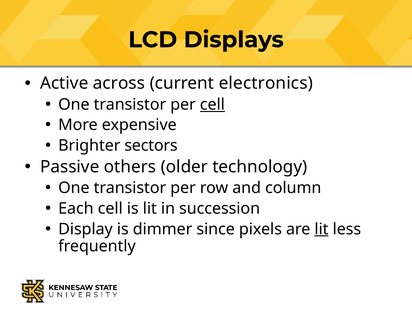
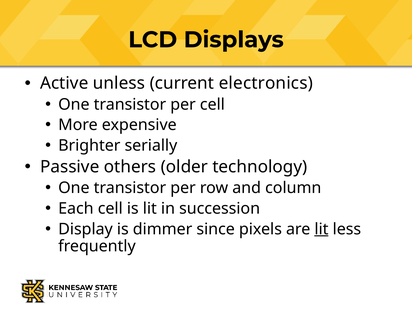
across: across -> unless
cell at (212, 104) underline: present -> none
sectors: sectors -> serially
